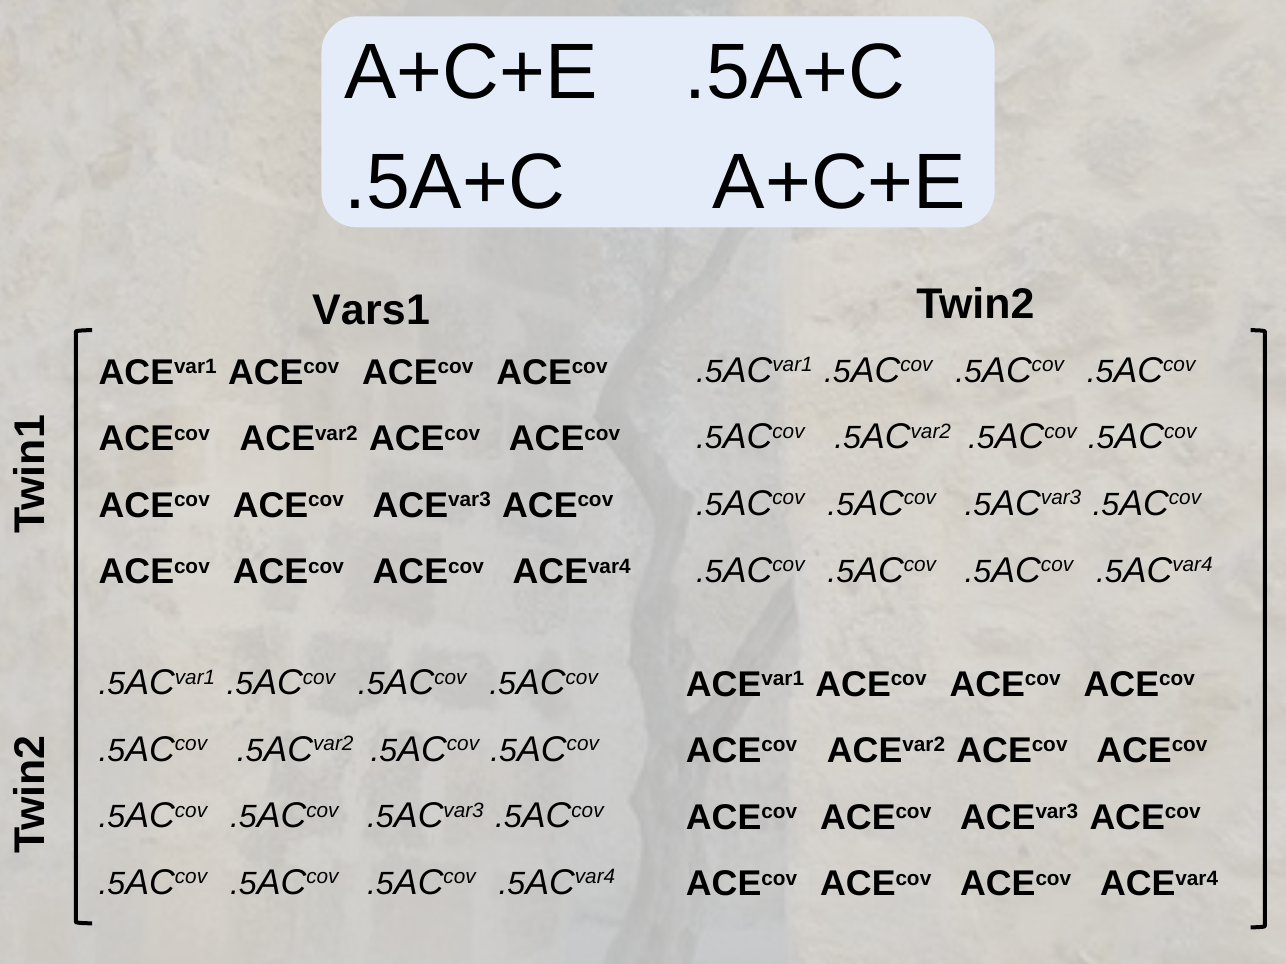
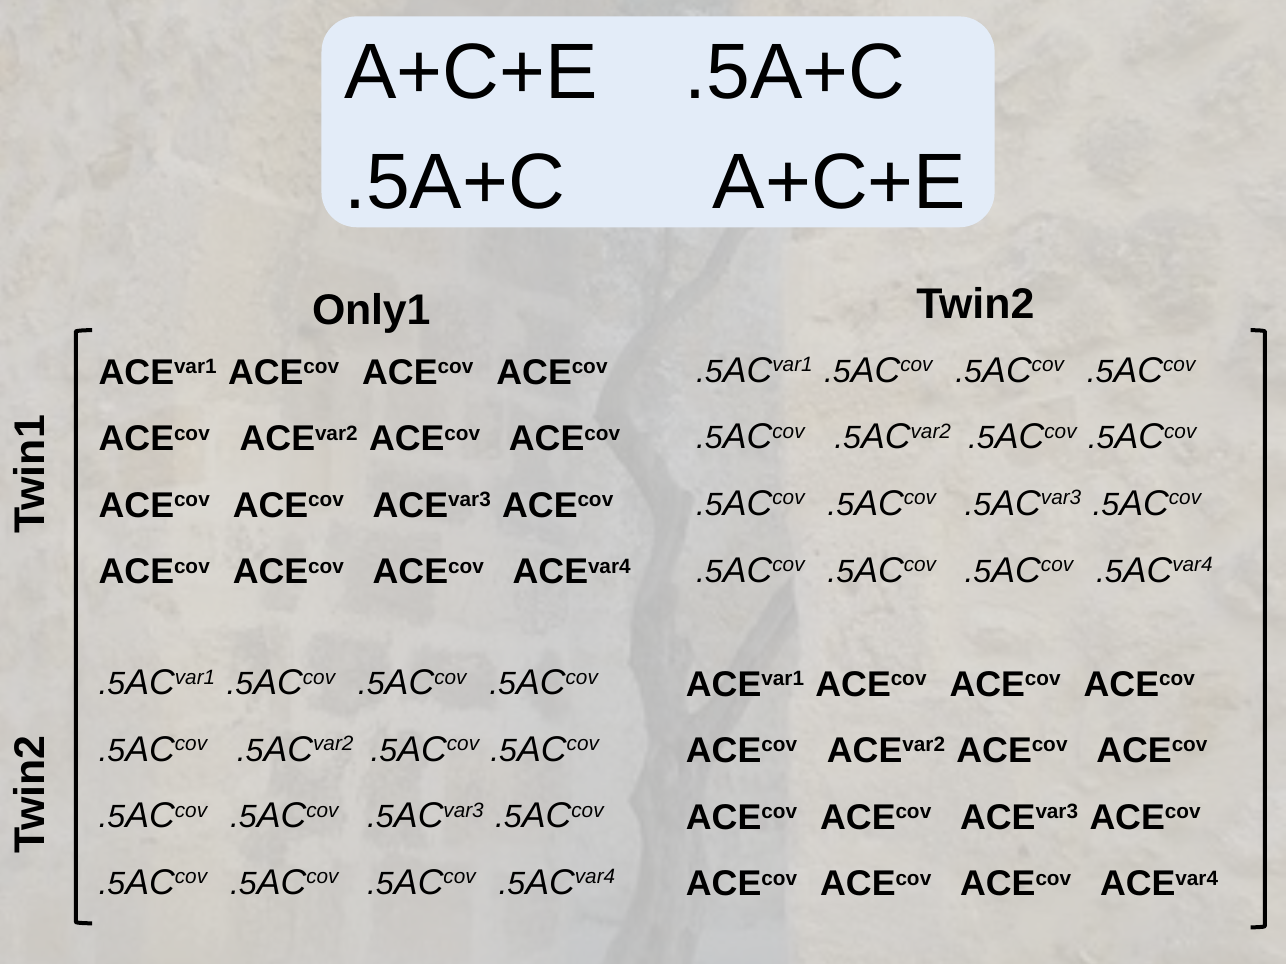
Vars1: Vars1 -> Only1
